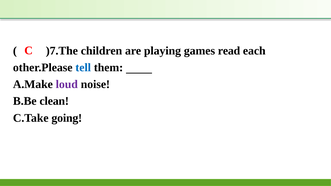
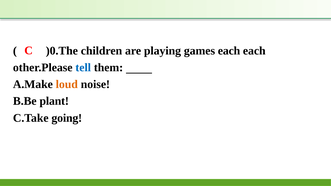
)7.The: )7.The -> )0.The
games read: read -> each
loud colour: purple -> orange
clean: clean -> plant
